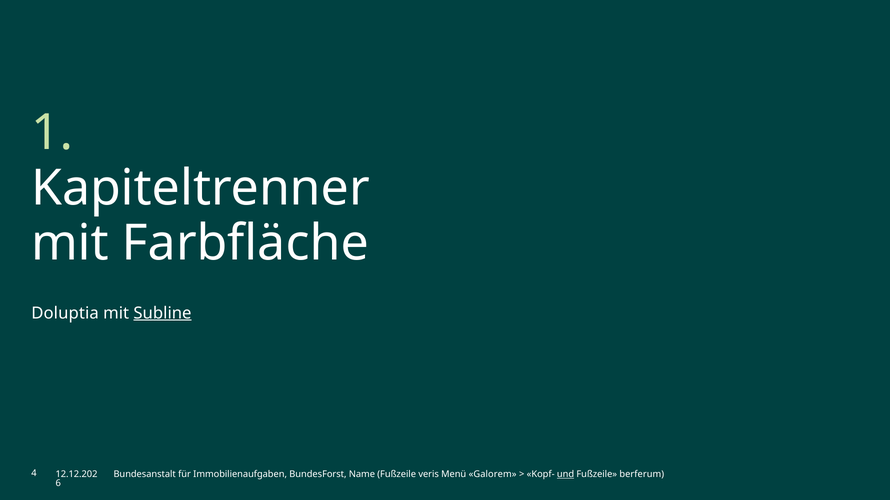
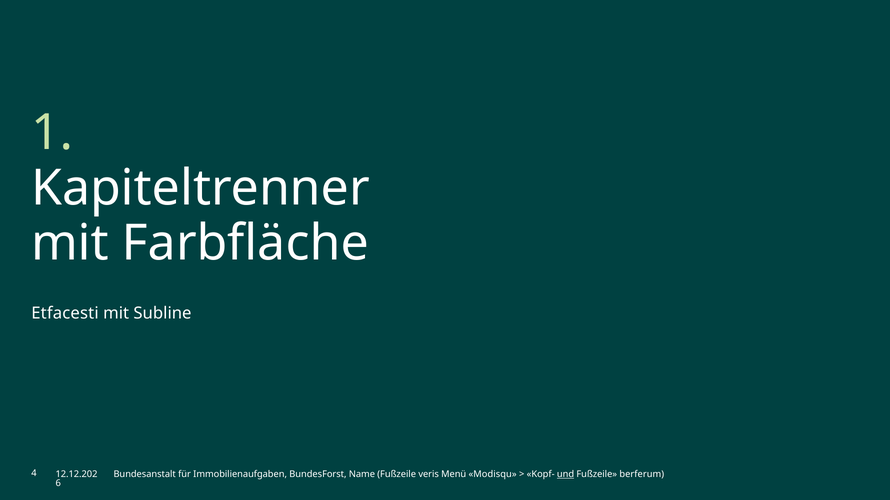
Doluptia: Doluptia -> Etfacesti
Subline underline: present -> none
Galorem: Galorem -> Modisqu
